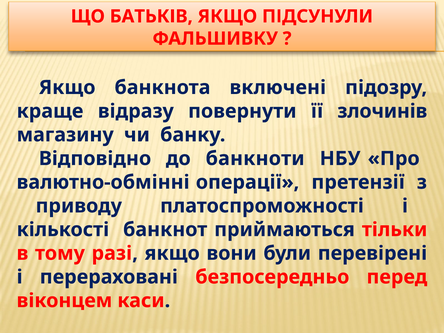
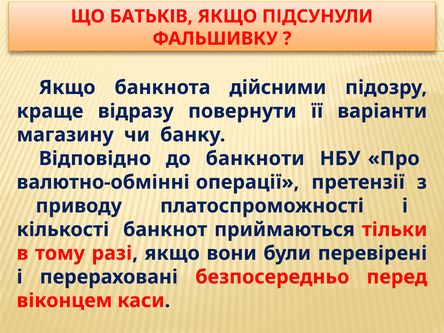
включені: включені -> дійсними
злочинів: злочинів -> варіанти
